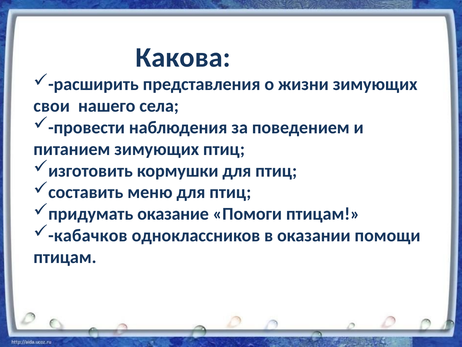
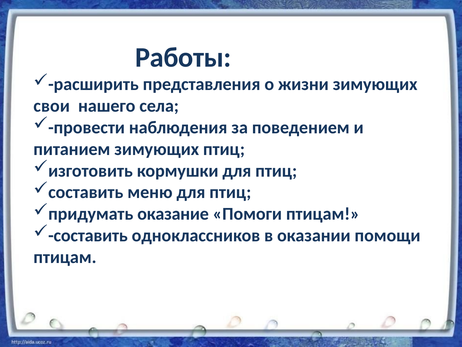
Какова: Какова -> Работы
кабачков at (88, 235): кабачков -> составить
